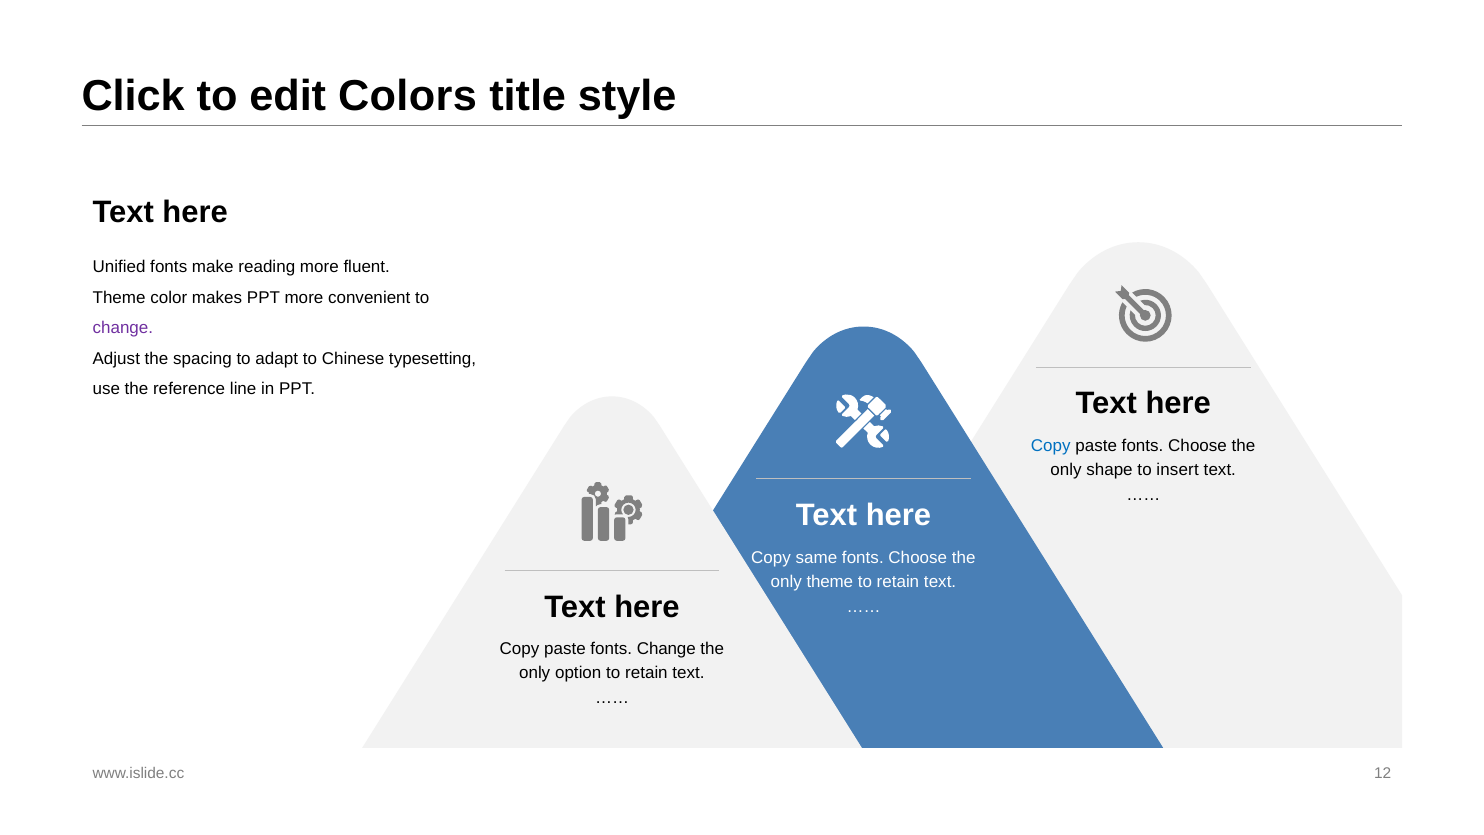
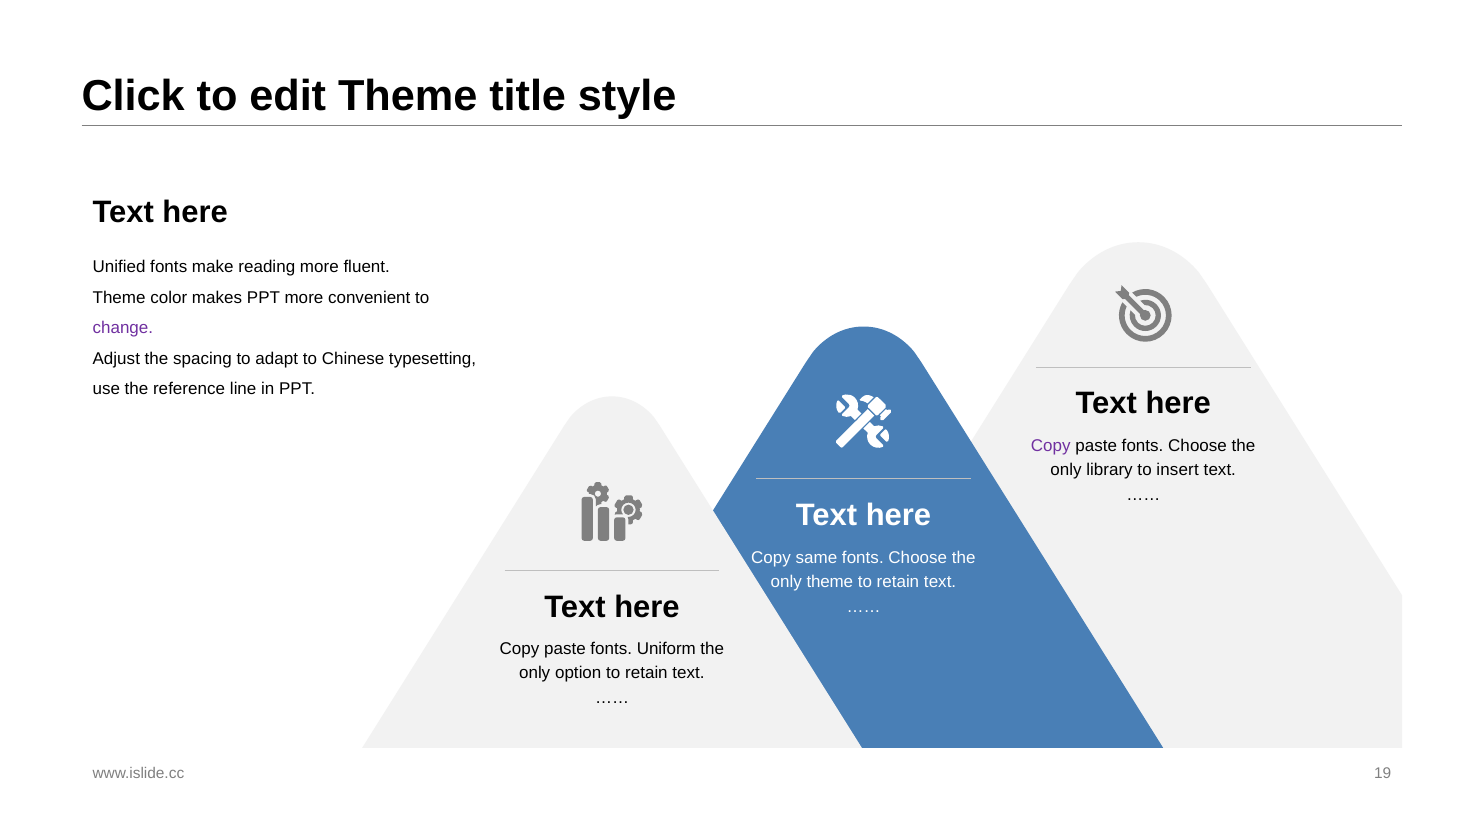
edit Colors: Colors -> Theme
Copy at (1051, 446) colour: blue -> purple
shape: shape -> library
fonts Change: Change -> Uniform
12: 12 -> 19
